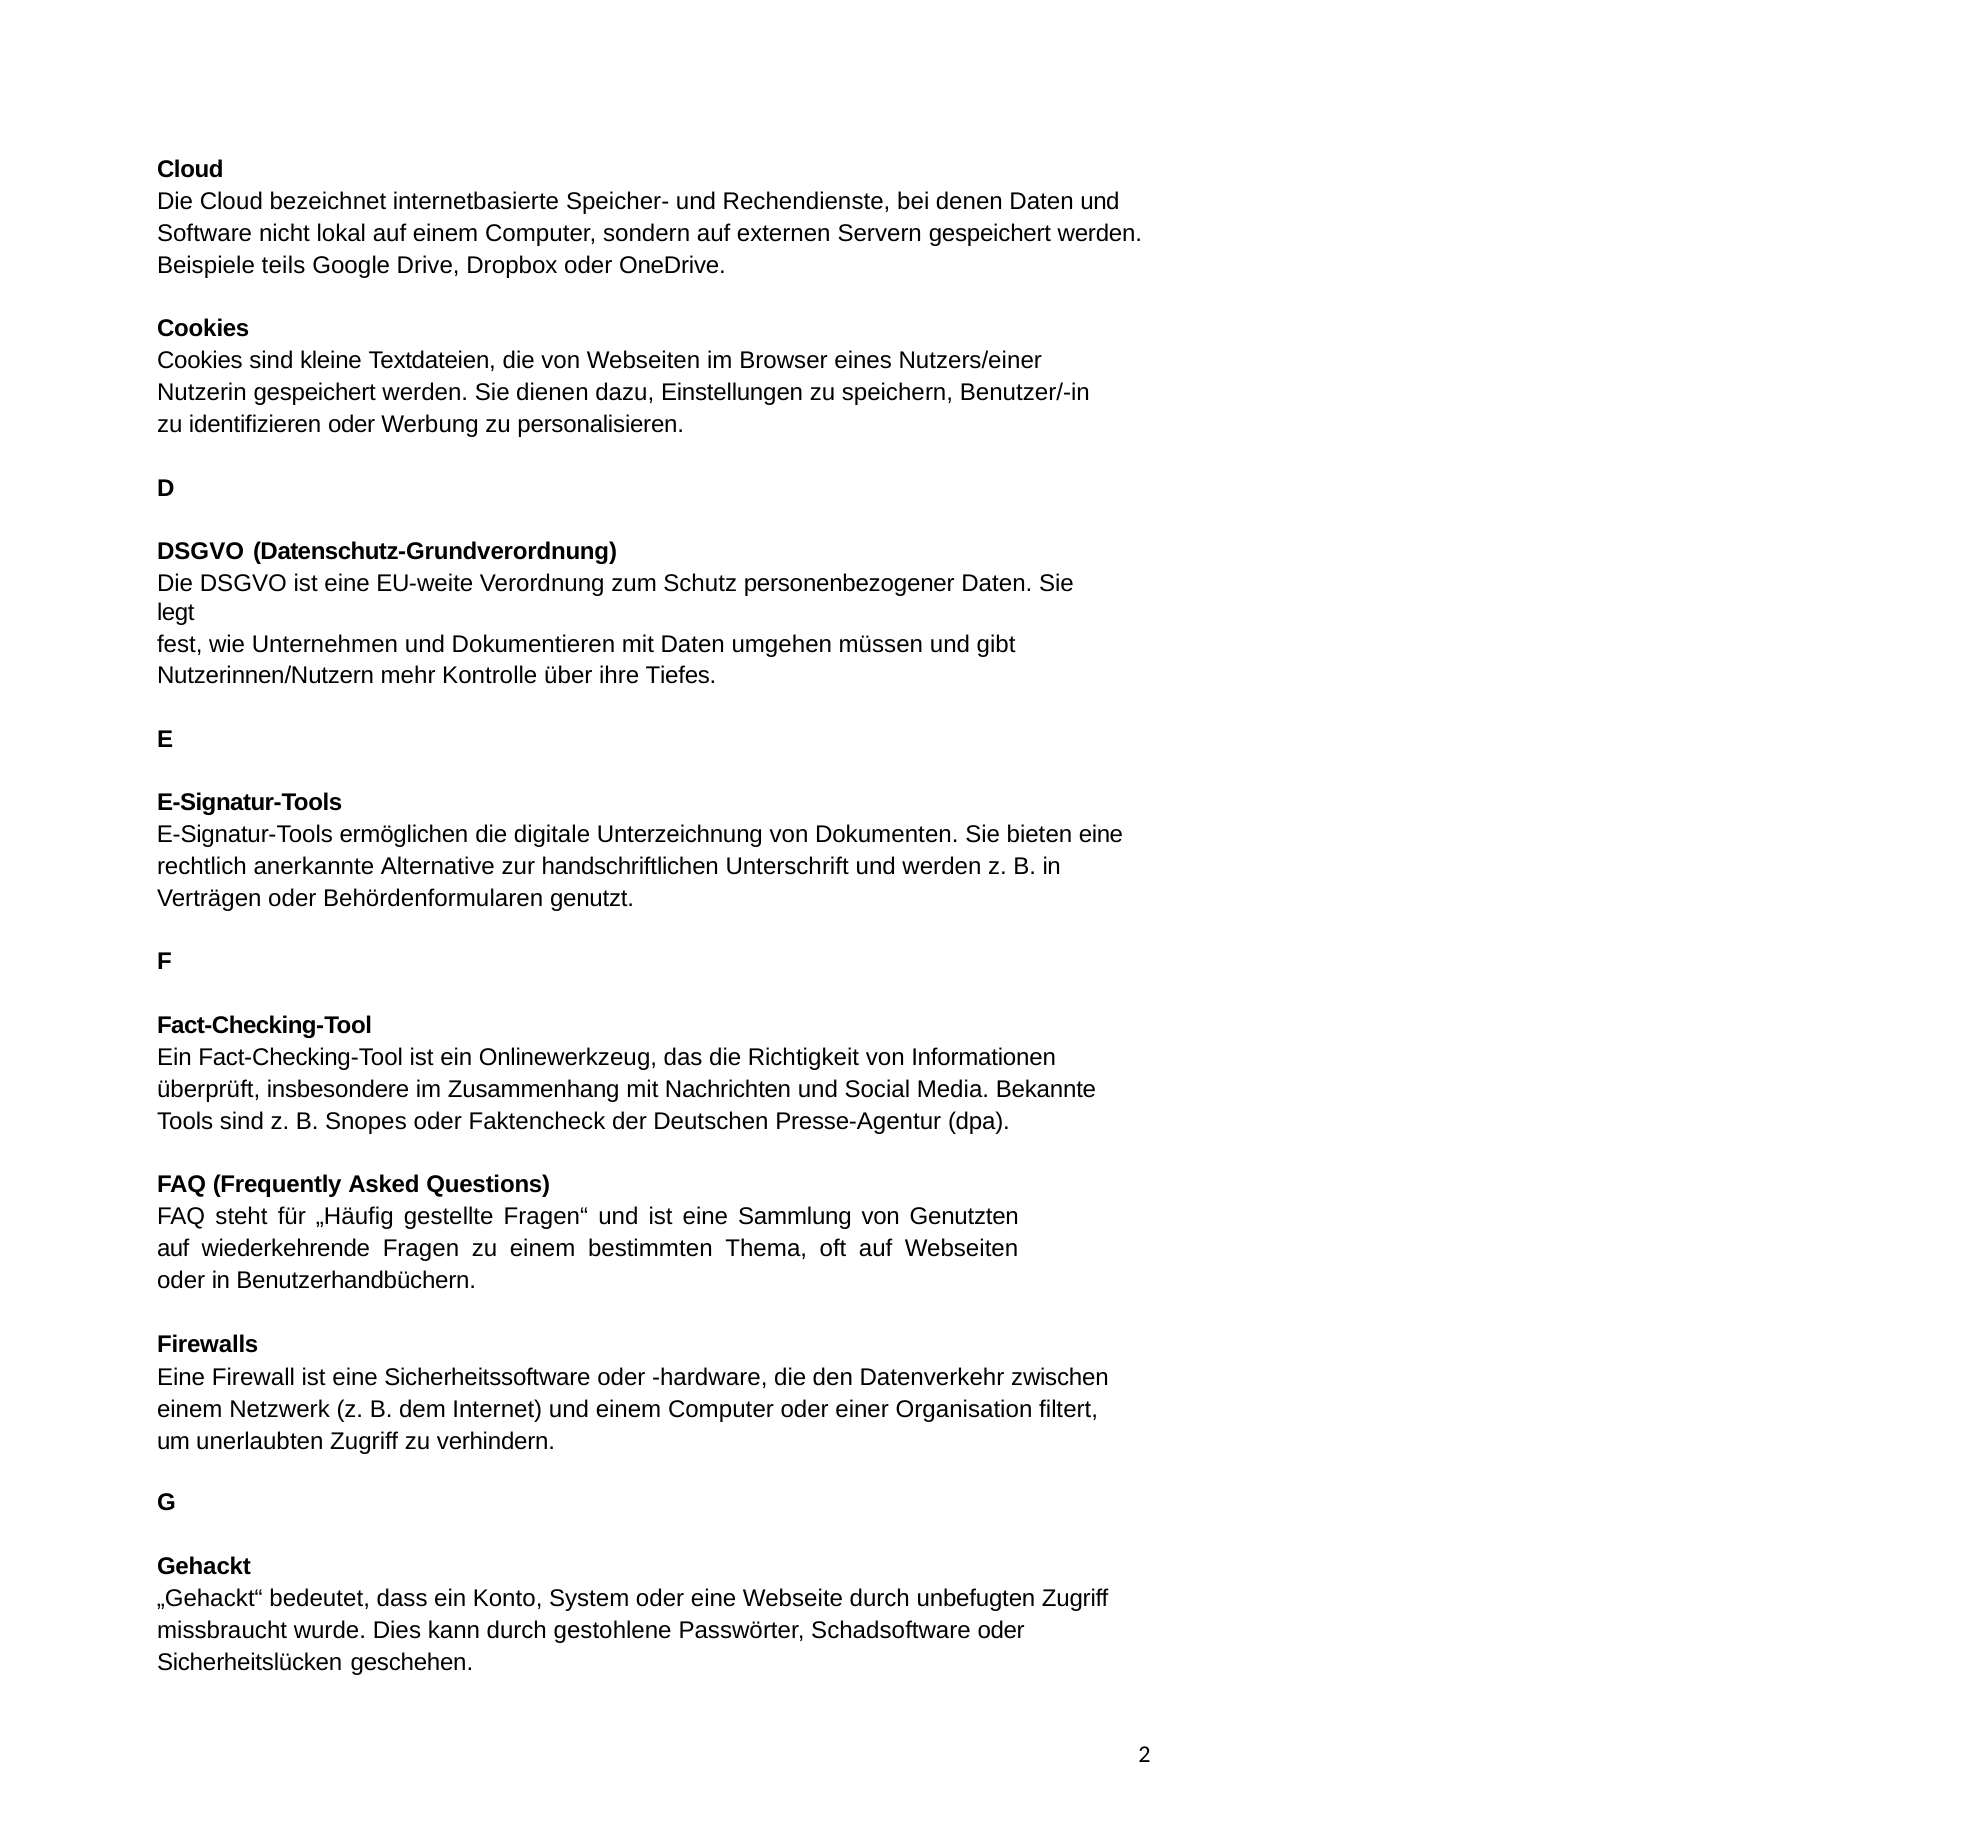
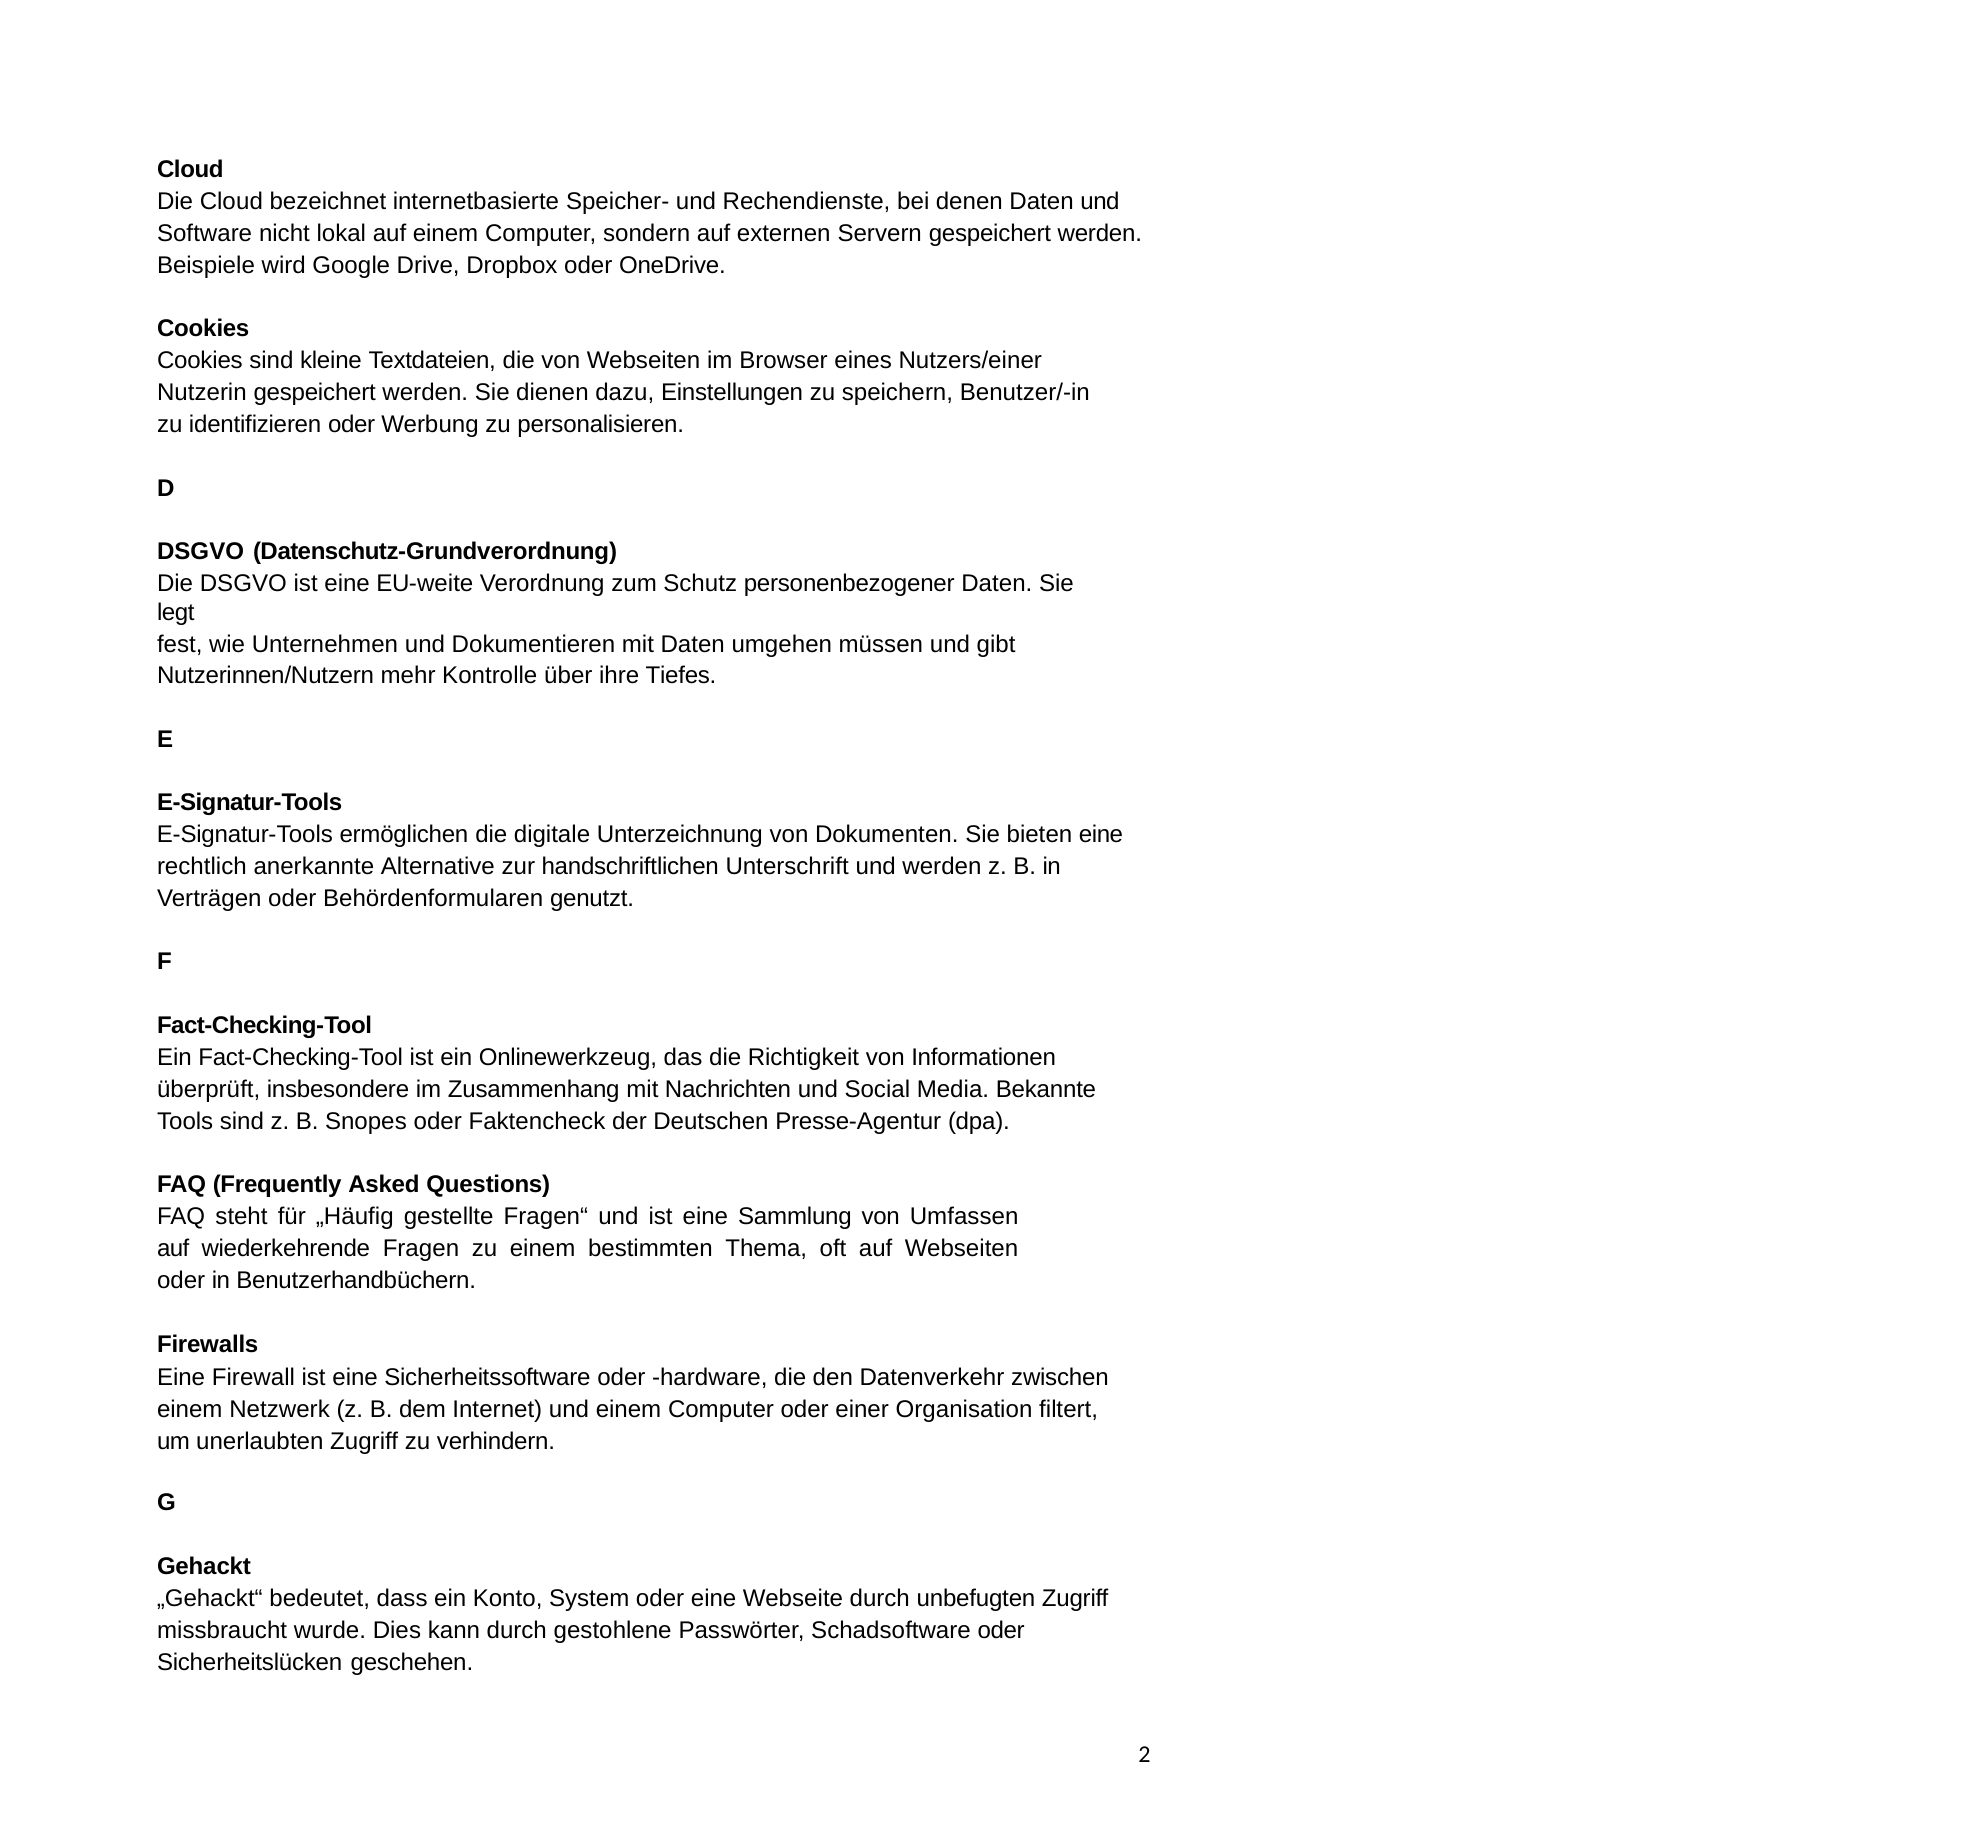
teils: teils -> wird
Genutzten: Genutzten -> Umfassen
